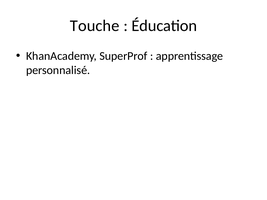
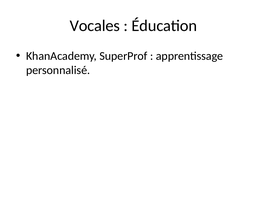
Touche: Touche -> Vocales
